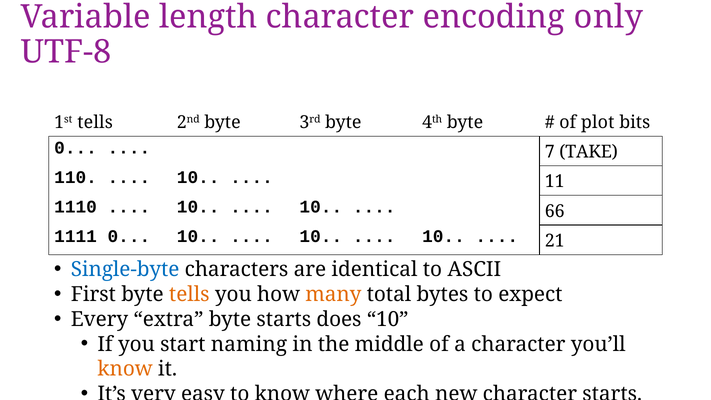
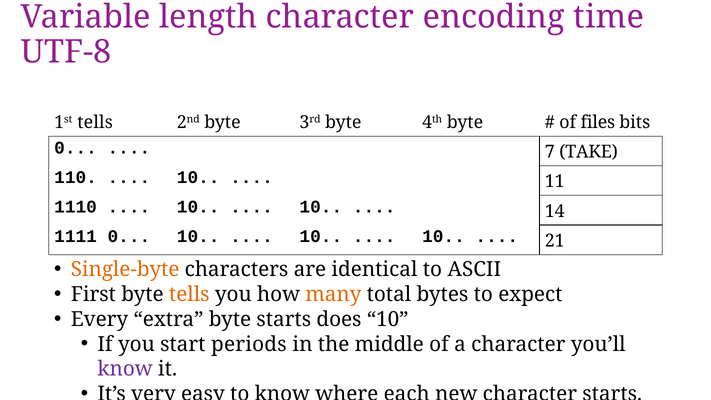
only: only -> time
plot: plot -> files
66: 66 -> 14
Single-byte colour: blue -> orange
naming: naming -> periods
know at (125, 369) colour: orange -> purple
